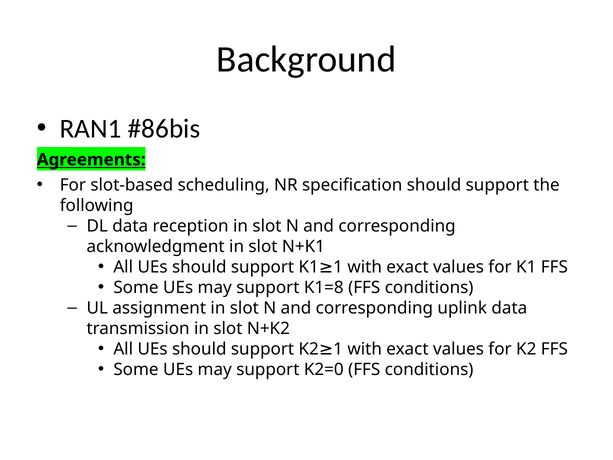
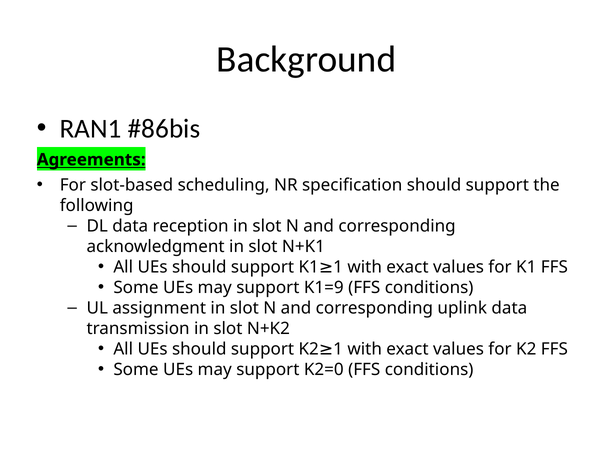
K1=8: K1=8 -> K1=9
